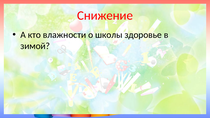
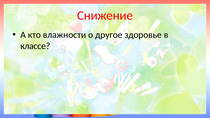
школы: школы -> другое
зимой: зимой -> классе
